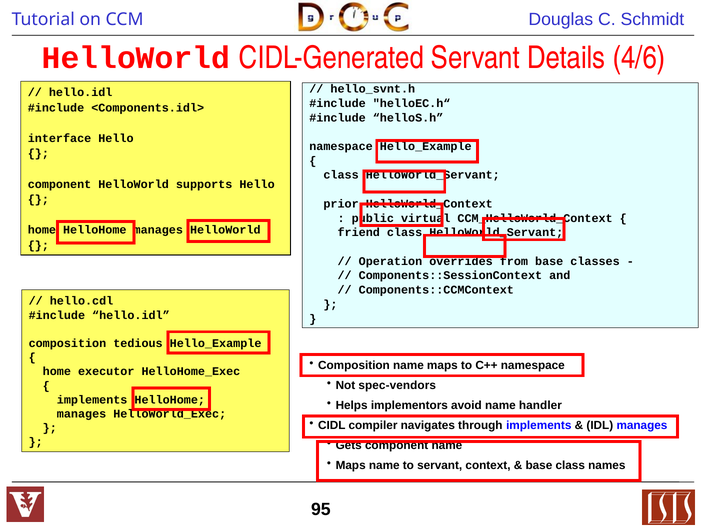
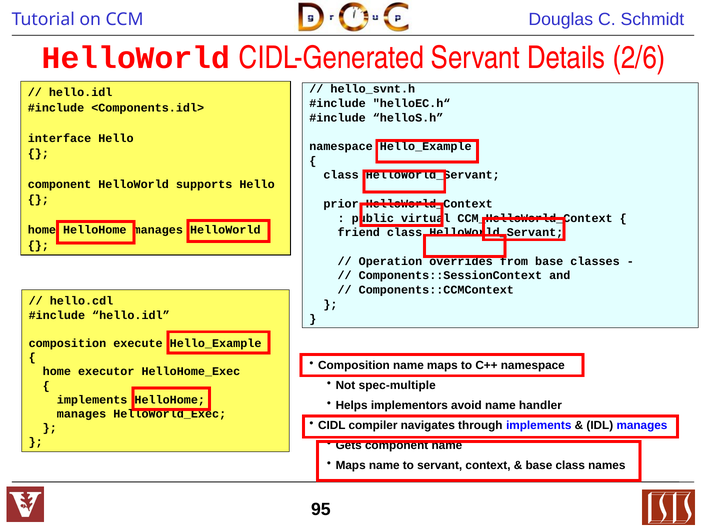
4/6: 4/6 -> 2/6
tedious: tedious -> execute
spec-vendors: spec-vendors -> spec-multiple
